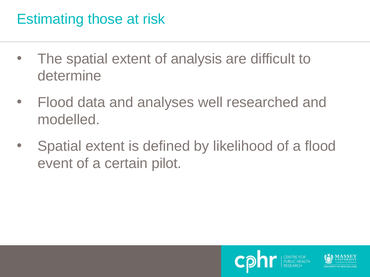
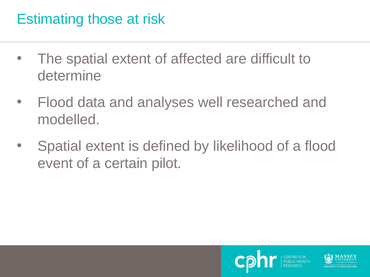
analysis: analysis -> affected
